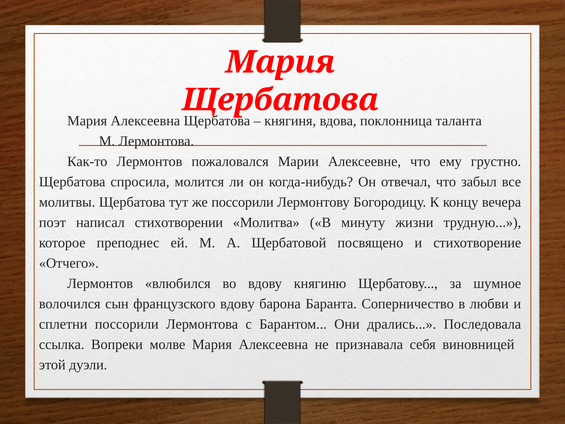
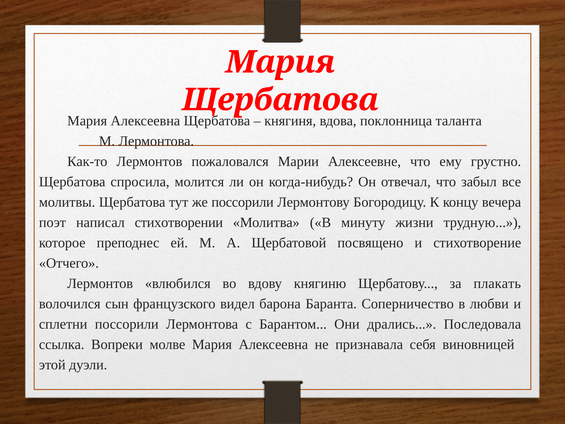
шумное: шумное -> плакать
французского вдову: вдову -> видел
